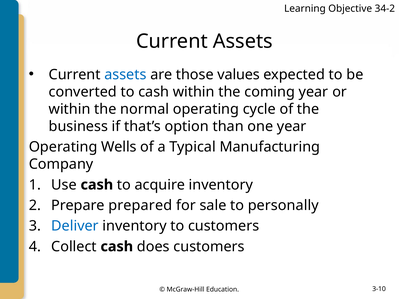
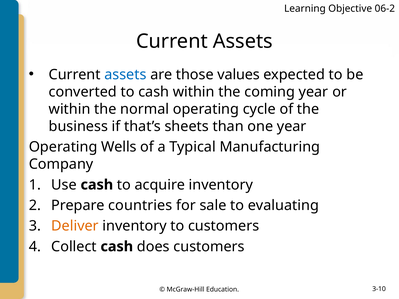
34-2: 34-2 -> 06-2
option: option -> sheets
prepared: prepared -> countries
personally: personally -> evaluating
Deliver colour: blue -> orange
